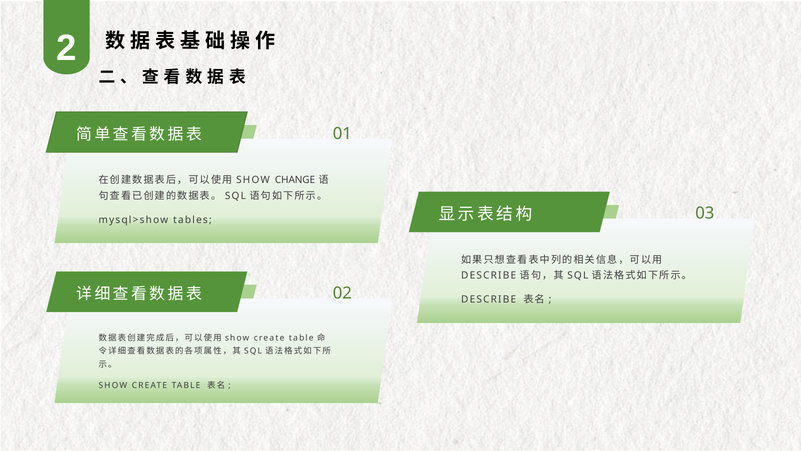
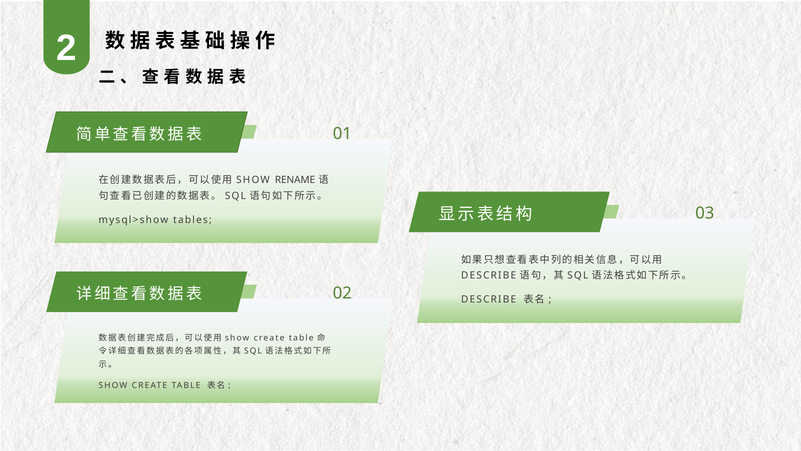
CHANGE: CHANGE -> RENAME
